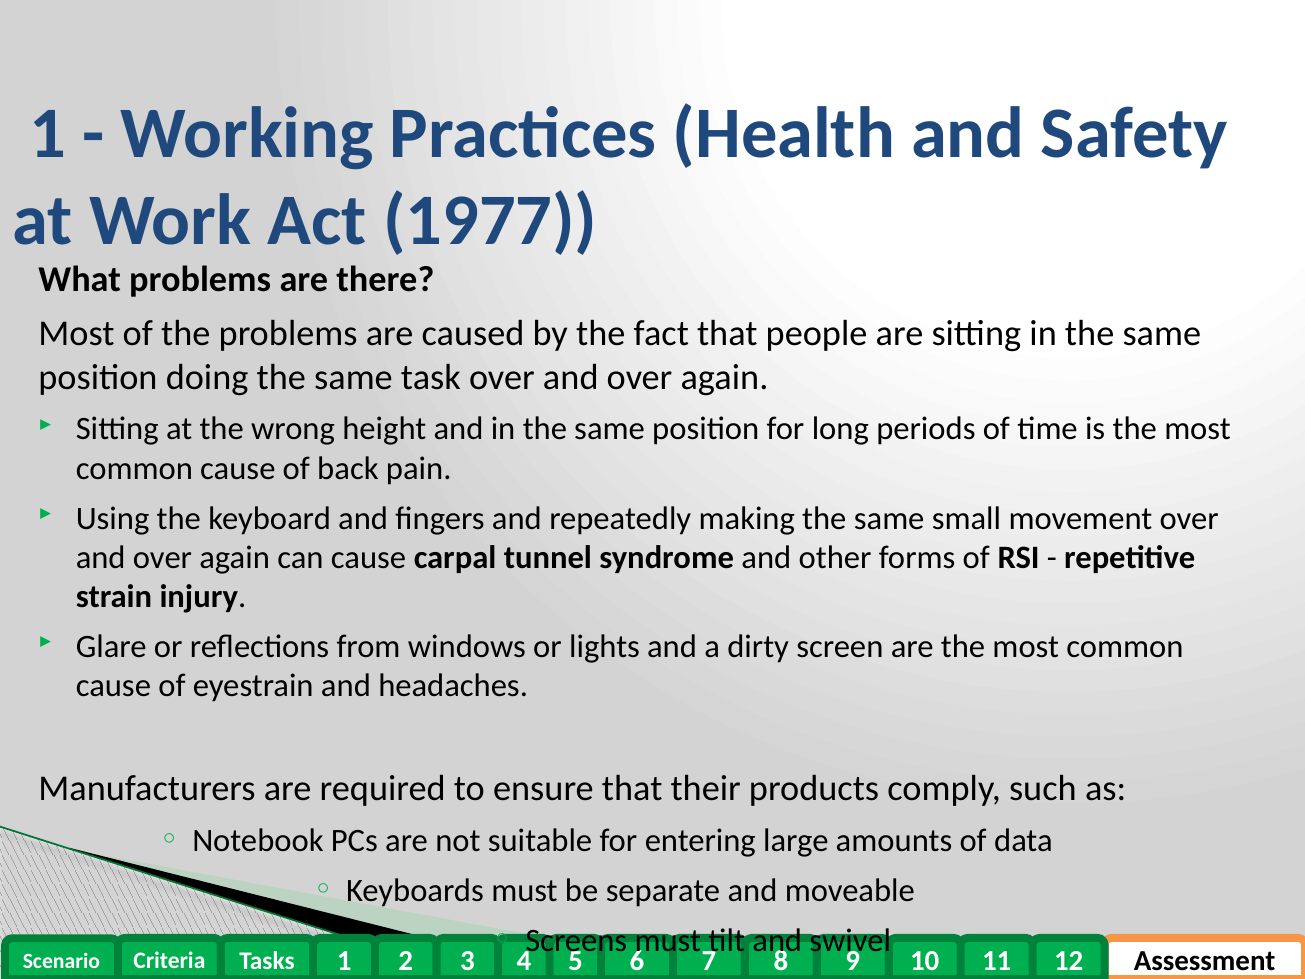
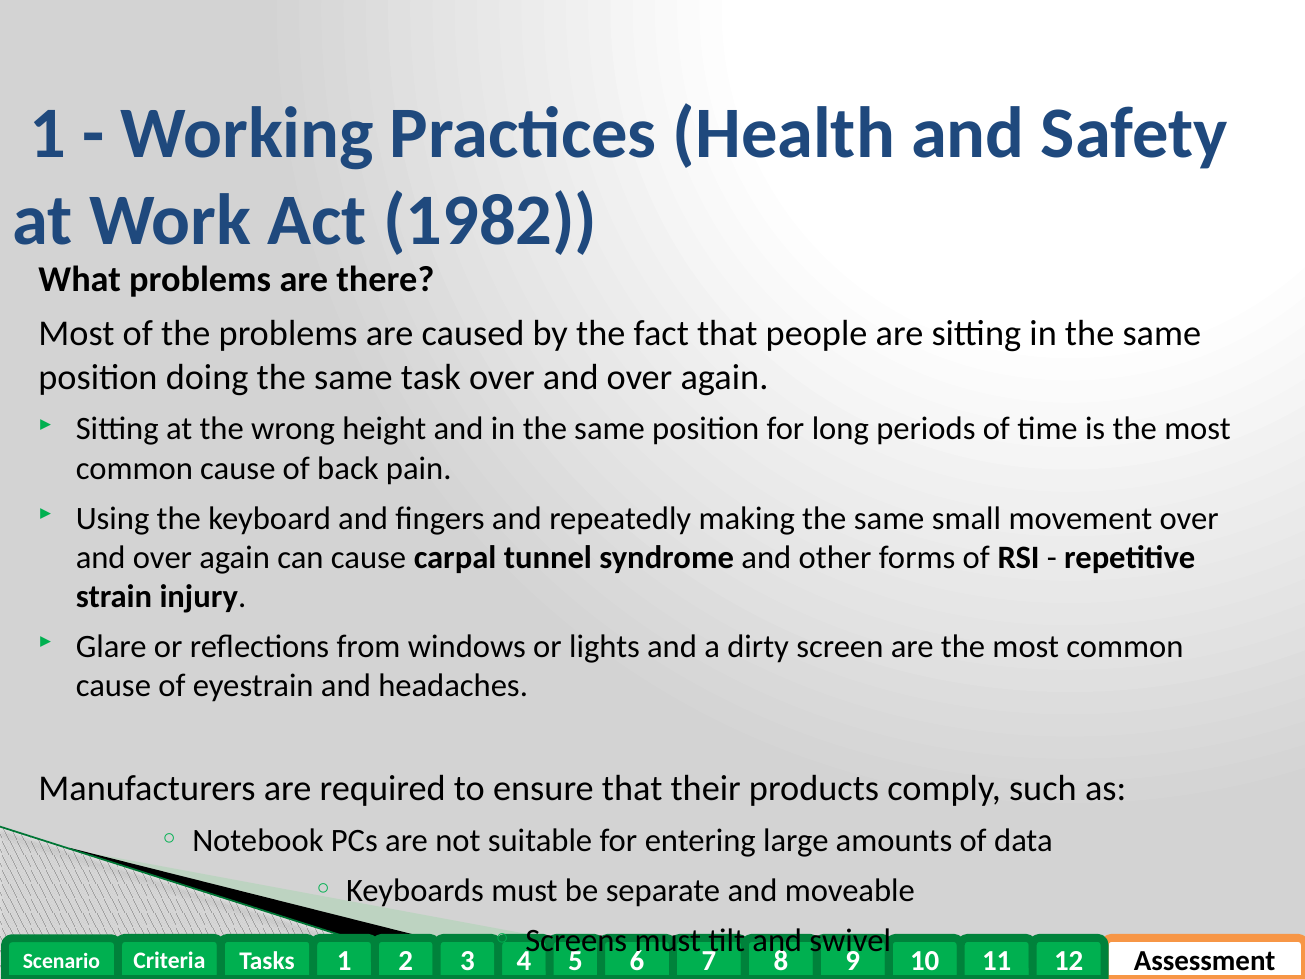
1977: 1977 -> 1982
